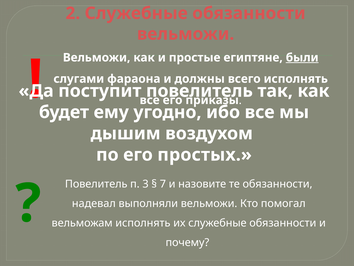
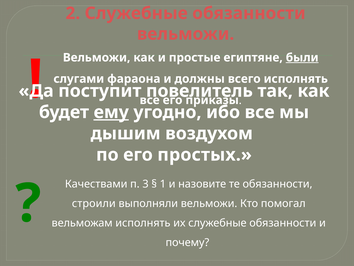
ему underline: none -> present
Повелитель at (96, 184): Повелитель -> Качествами
7: 7 -> 1
надевал: надевал -> строили
